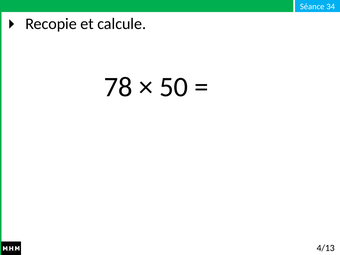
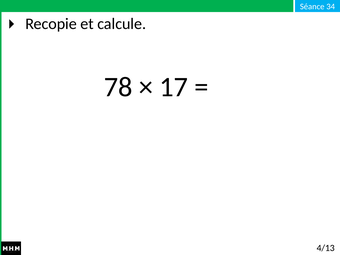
50: 50 -> 17
